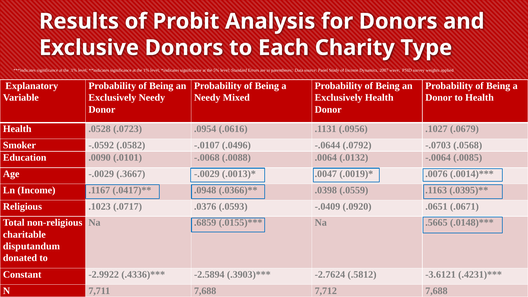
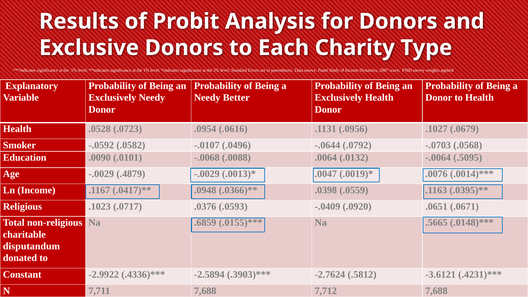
Mixed: Mixed -> Better
.0085: .0085 -> .5095
.3667: .3667 -> .4879
